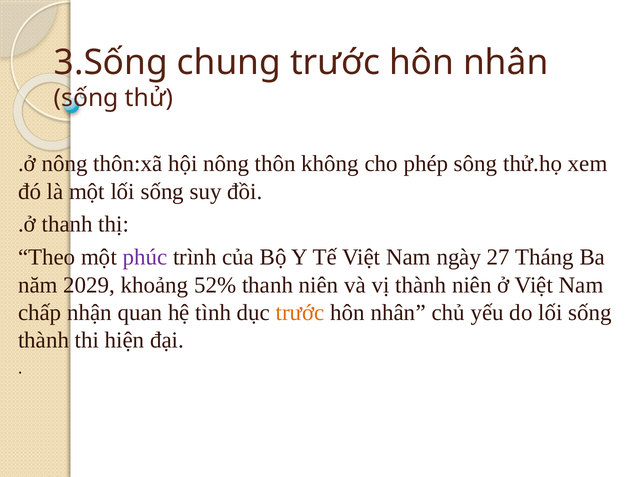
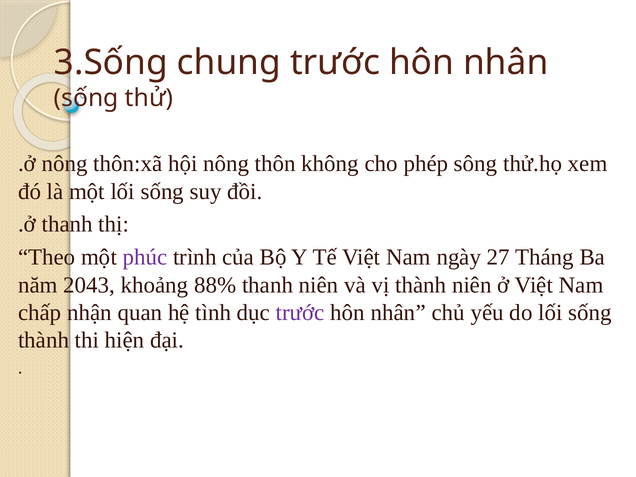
2029: 2029 -> 2043
52%: 52% -> 88%
trước at (300, 313) colour: orange -> purple
